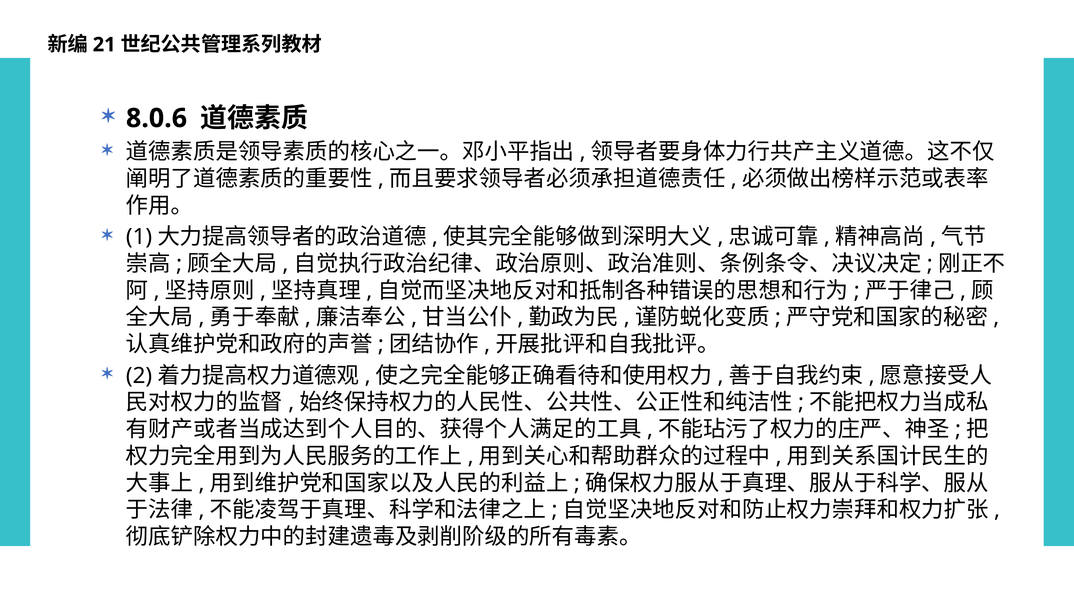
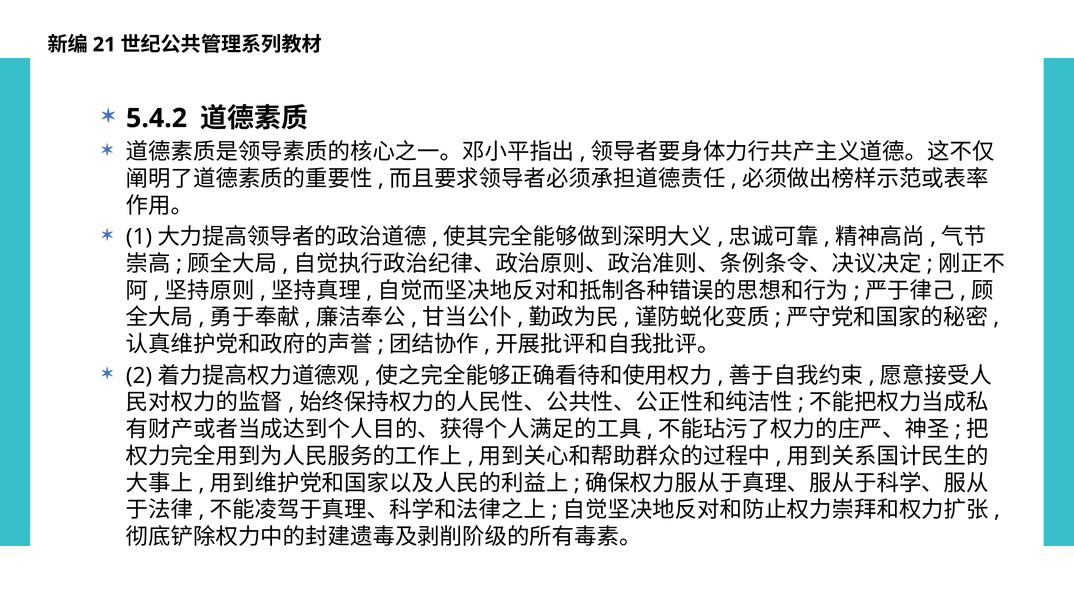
8.0.6: 8.0.6 -> 5.4.2
